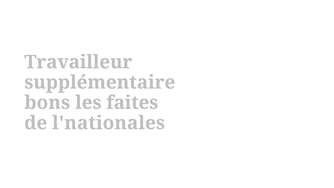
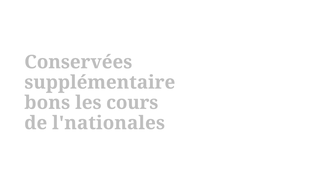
Travailleur: Travailleur -> Conservées
faites: faites -> cours
